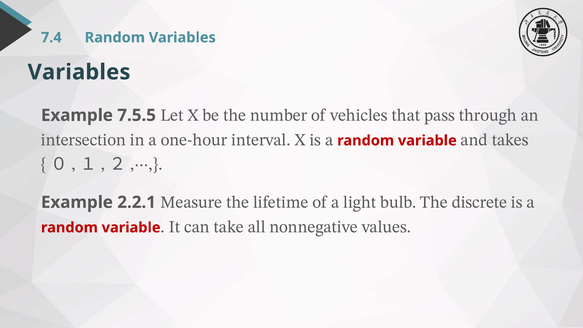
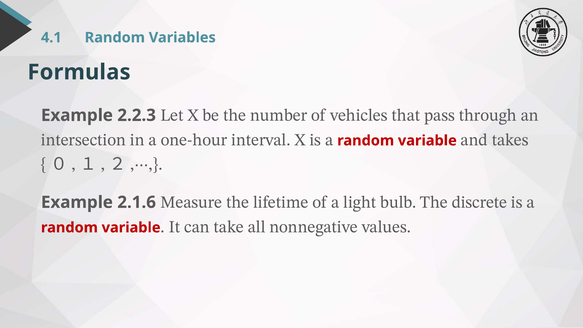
7.4: 7.4 -> 4.1
Variables at (79, 72): Variables -> Formulas
7.5.5: 7.5.5 -> 2.2.3
2.2.1: 2.2.1 -> 2.1.6
